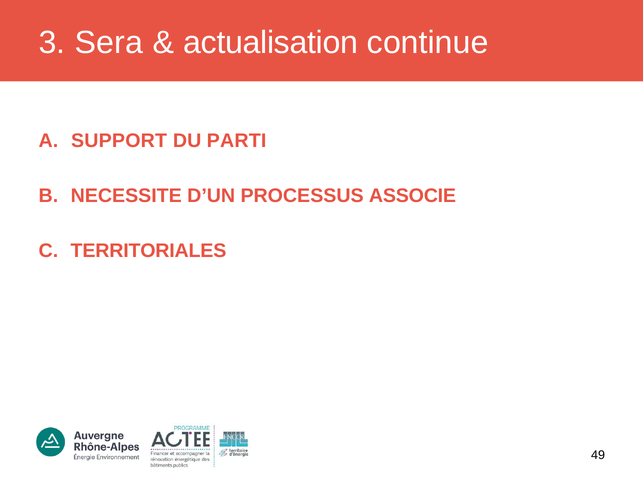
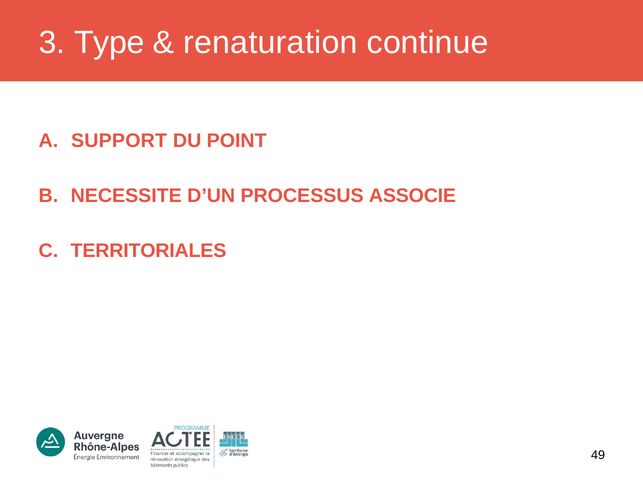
Sera: Sera -> Type
actualisation: actualisation -> renaturation
PARTI: PARTI -> POINT
